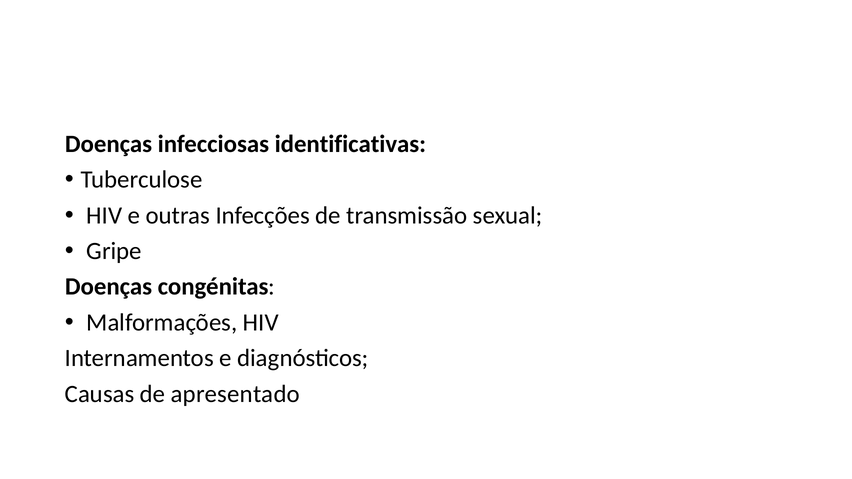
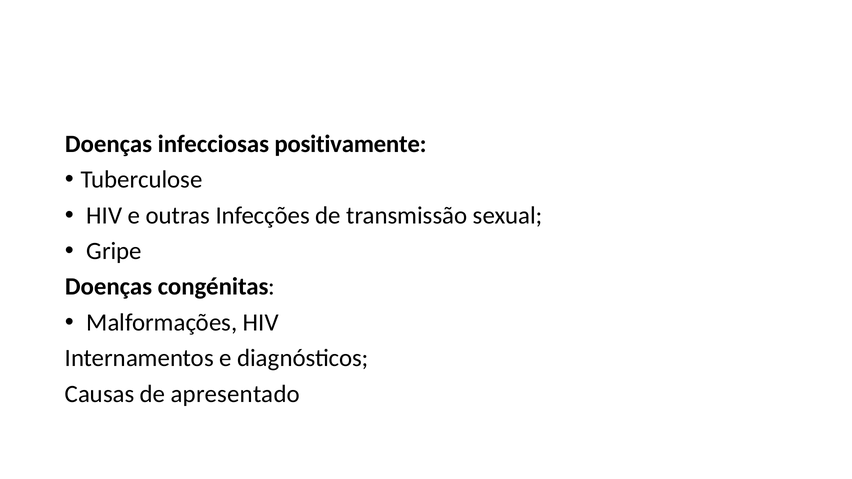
identificativas: identificativas -> positivamente
